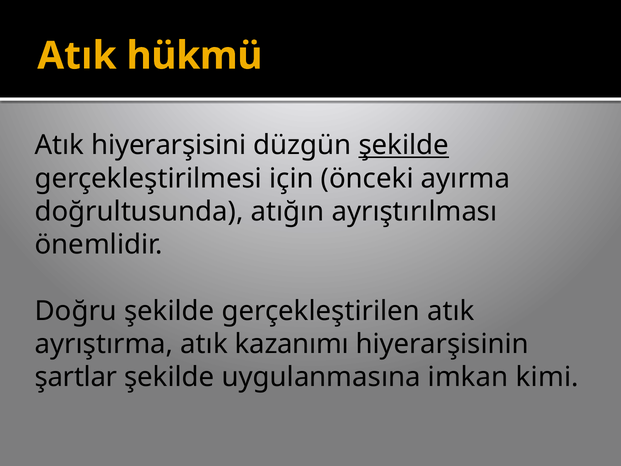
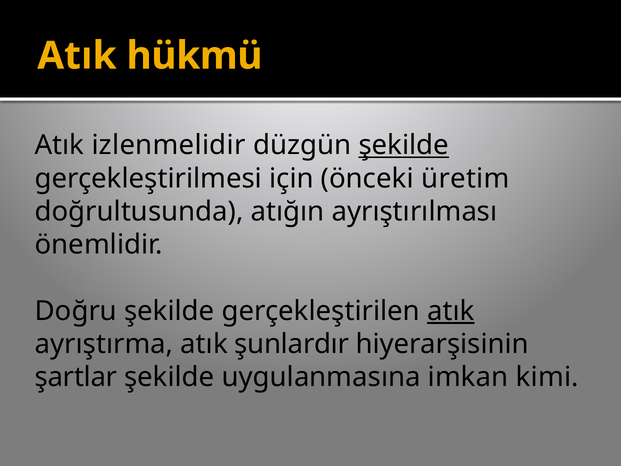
hiyerarşisini: hiyerarşisini -> izlenmelidir
ayırma: ayırma -> üretim
atık at (451, 311) underline: none -> present
kazanımı: kazanımı -> şunlardır
